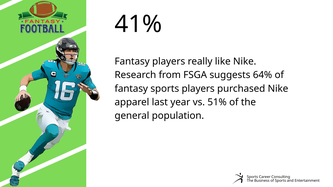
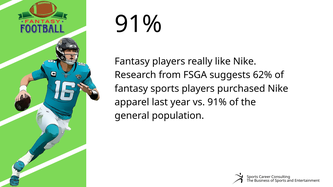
41% at (138, 24): 41% -> 91%
64%: 64% -> 62%
vs 51%: 51% -> 91%
